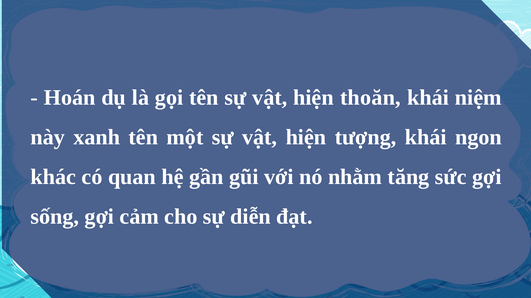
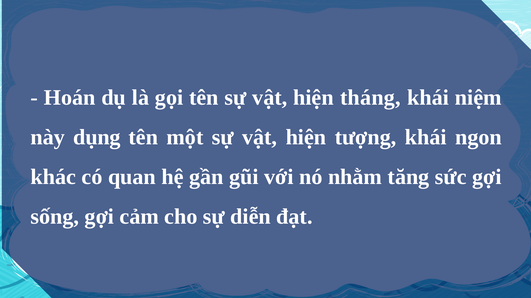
thoăn: thoăn -> tháng
xanh: xanh -> dụng
